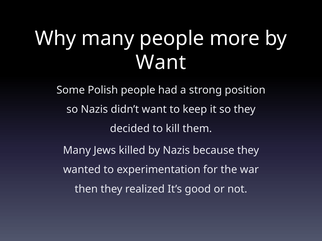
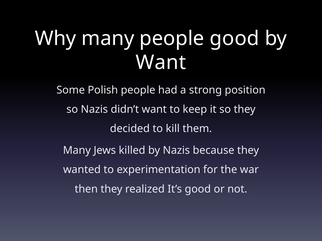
people more: more -> good
